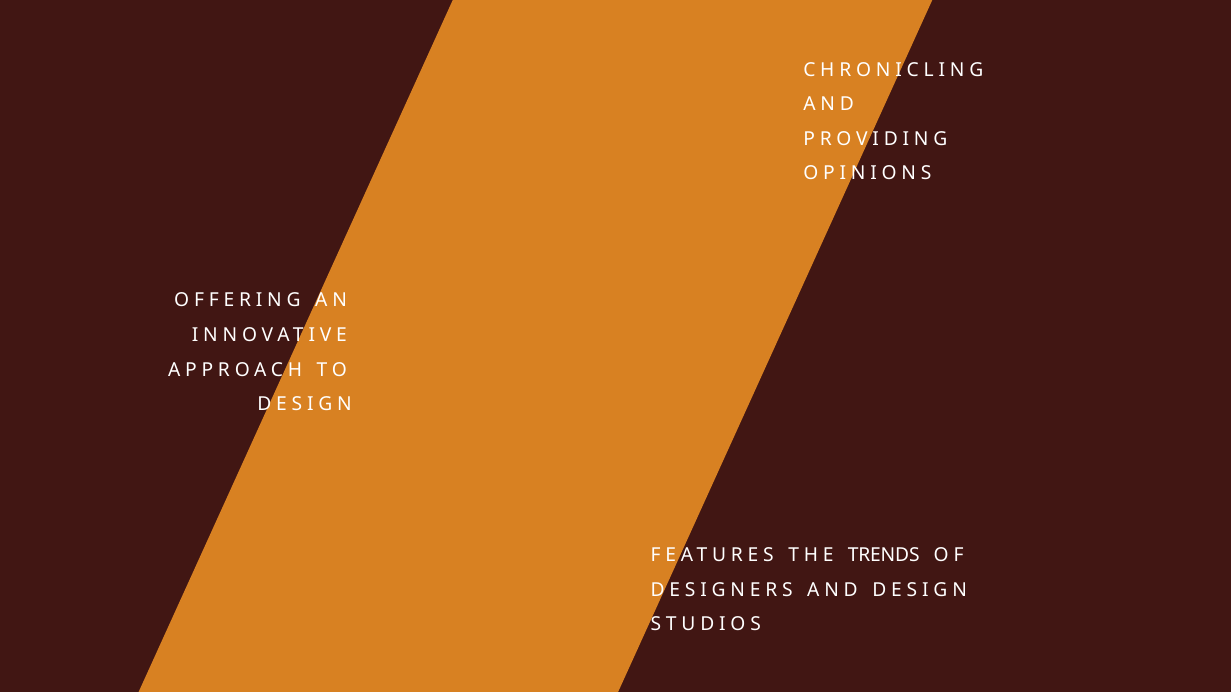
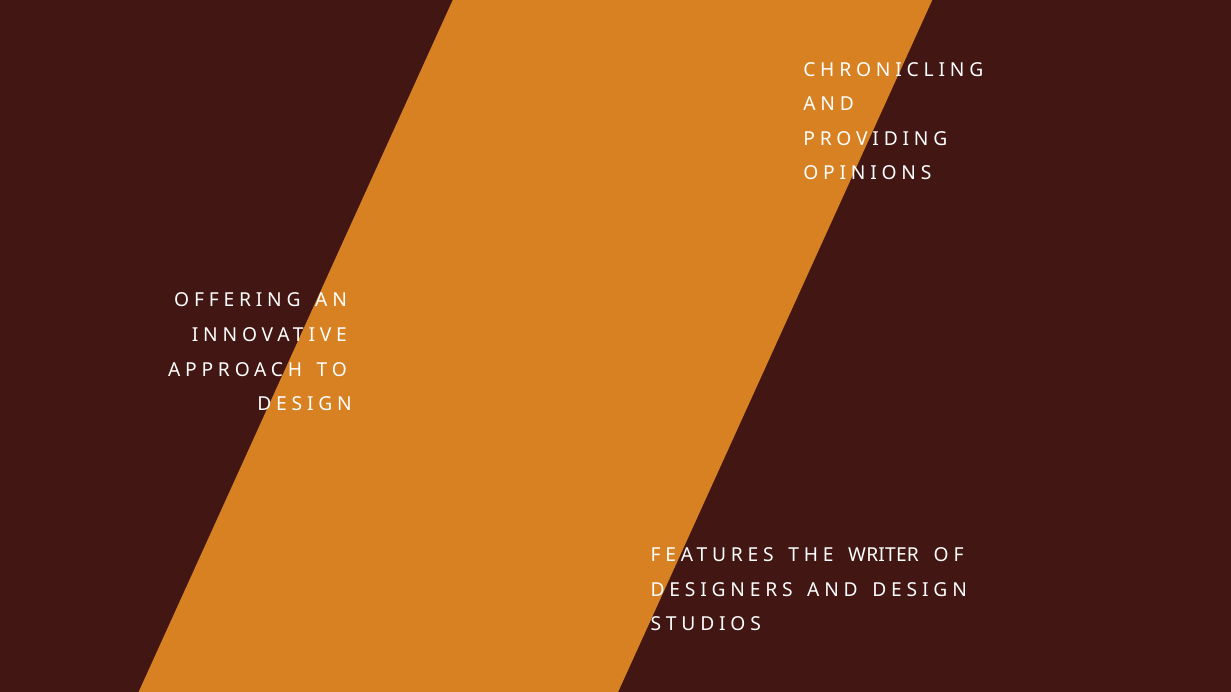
TRENDS: TRENDS -> WRITER
